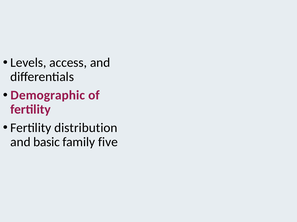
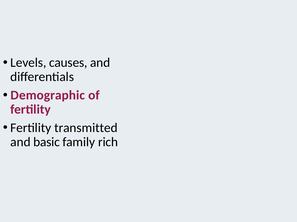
access: access -> causes
distribution: distribution -> transmitted
five: five -> rich
